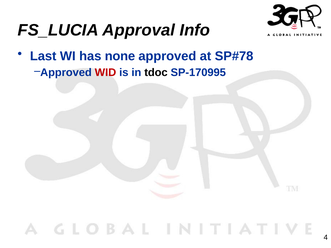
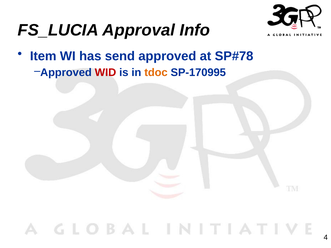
Last: Last -> Item
none: none -> send
tdoc colour: black -> orange
